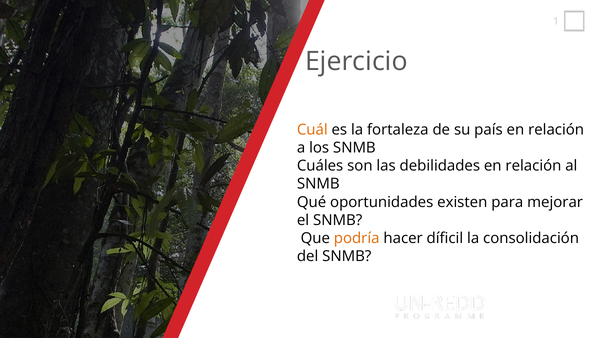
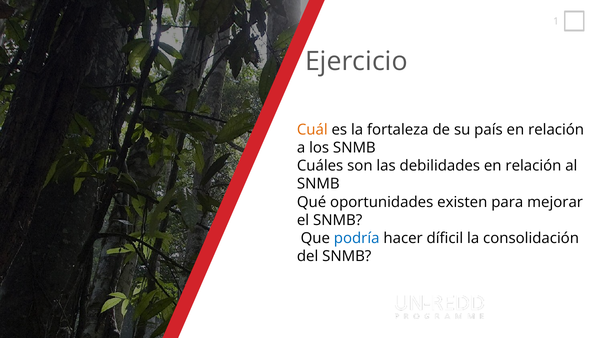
podría colour: orange -> blue
